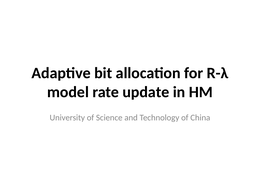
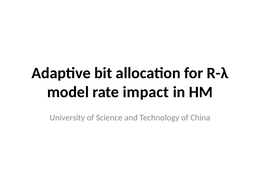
update: update -> impact
